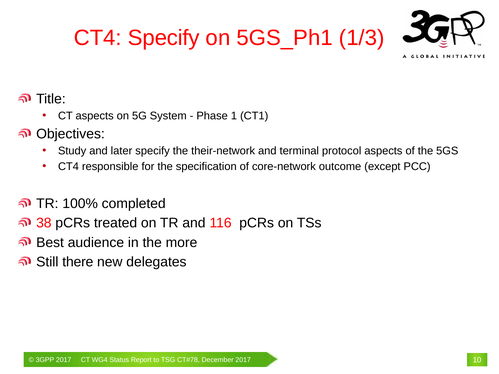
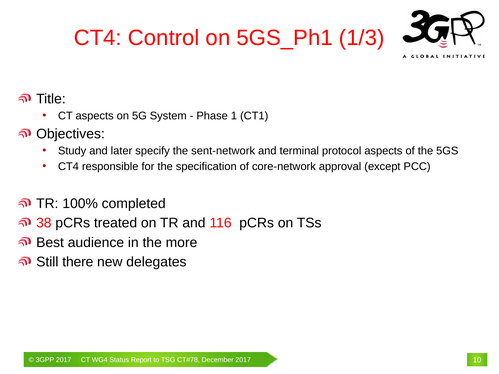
CT4 Specify: Specify -> Control
their-network: their-network -> sent-network
outcome: outcome -> approval
